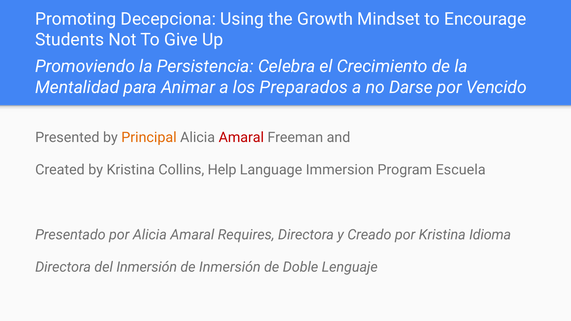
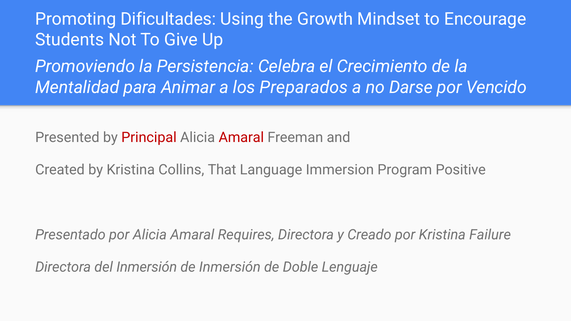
Decepciona: Decepciona -> Dificultades
Principal colour: orange -> red
Help: Help -> That
Escuela: Escuela -> Positive
Idioma: Idioma -> Failure
